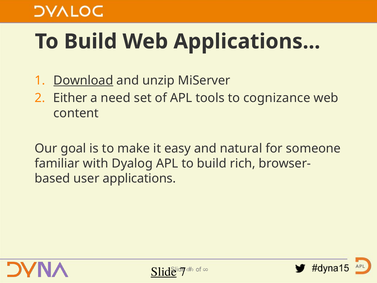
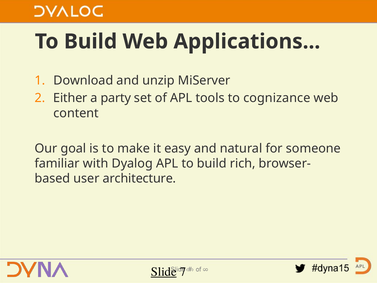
Download underline: present -> none
need: need -> party
user applications: applications -> architecture
